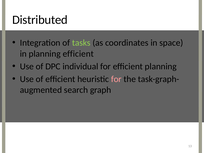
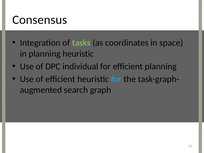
Distributed: Distributed -> Consensus
planning efficient: efficient -> heuristic
for at (116, 79) colour: pink -> light blue
